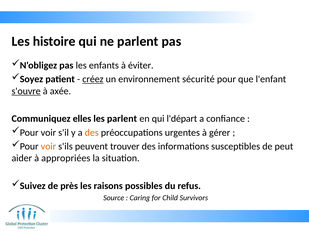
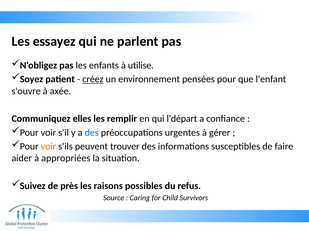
histoire: histoire -> essayez
éviter: éviter -> utilise
sécurité: sécurité -> pensées
s'ouvre underline: present -> none
les parlent: parlent -> remplir
des at (92, 133) colour: orange -> blue
peut: peut -> faire
